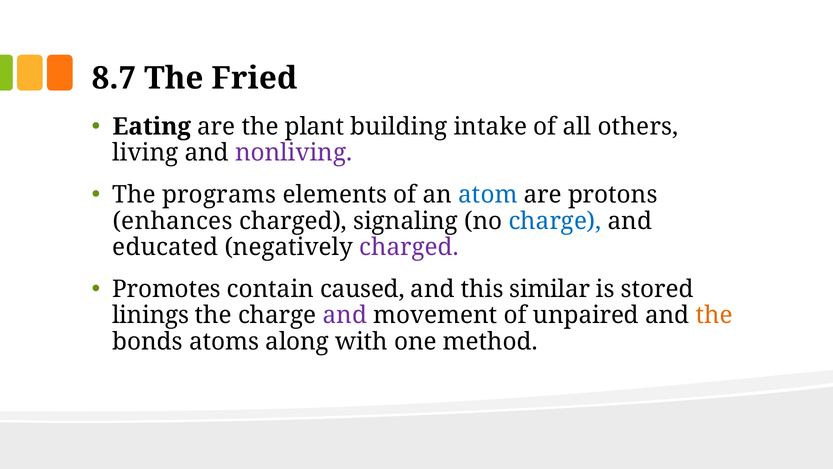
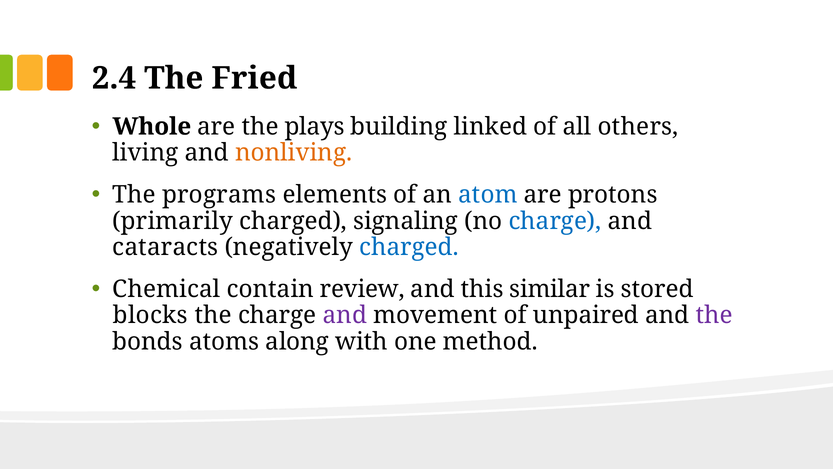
8.7: 8.7 -> 2.4
Eating: Eating -> Whole
plant: plant -> plays
intake: intake -> linked
nonliving colour: purple -> orange
enhances: enhances -> primarily
educated: educated -> cataracts
charged at (409, 247) colour: purple -> blue
Promotes: Promotes -> Chemical
caused: caused -> review
linings: linings -> blocks
the at (714, 315) colour: orange -> purple
